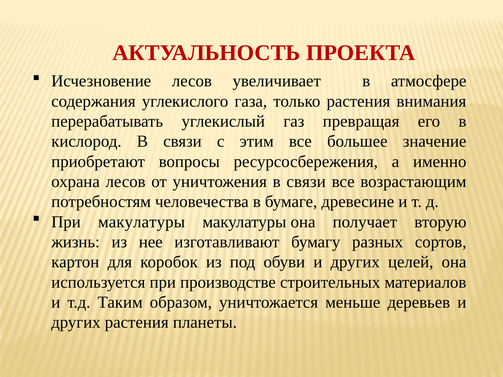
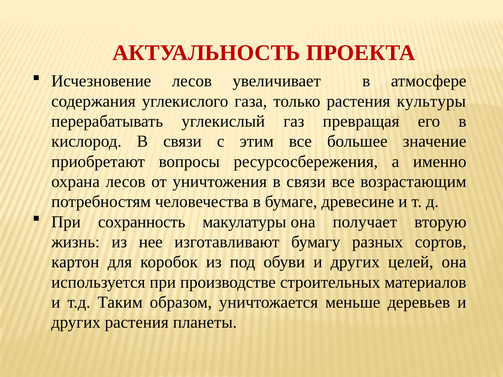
внимания: внимания -> культуры
При макулатуры: макулатуры -> сохранность
